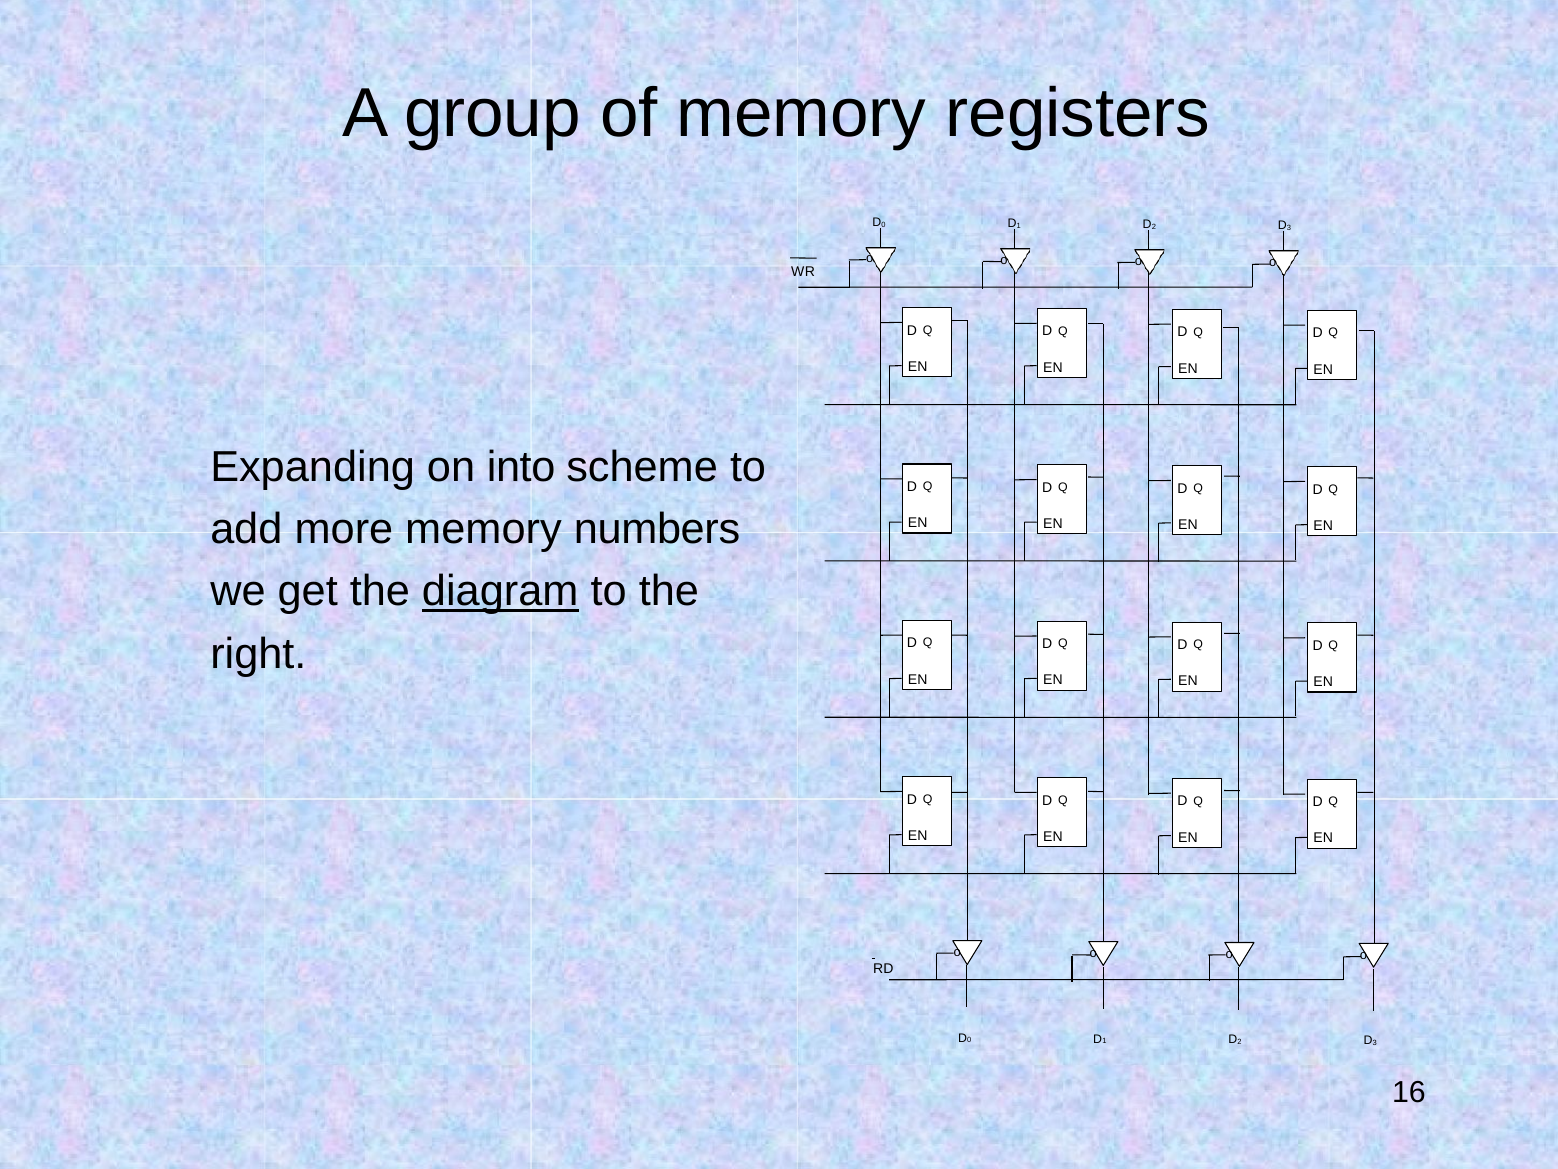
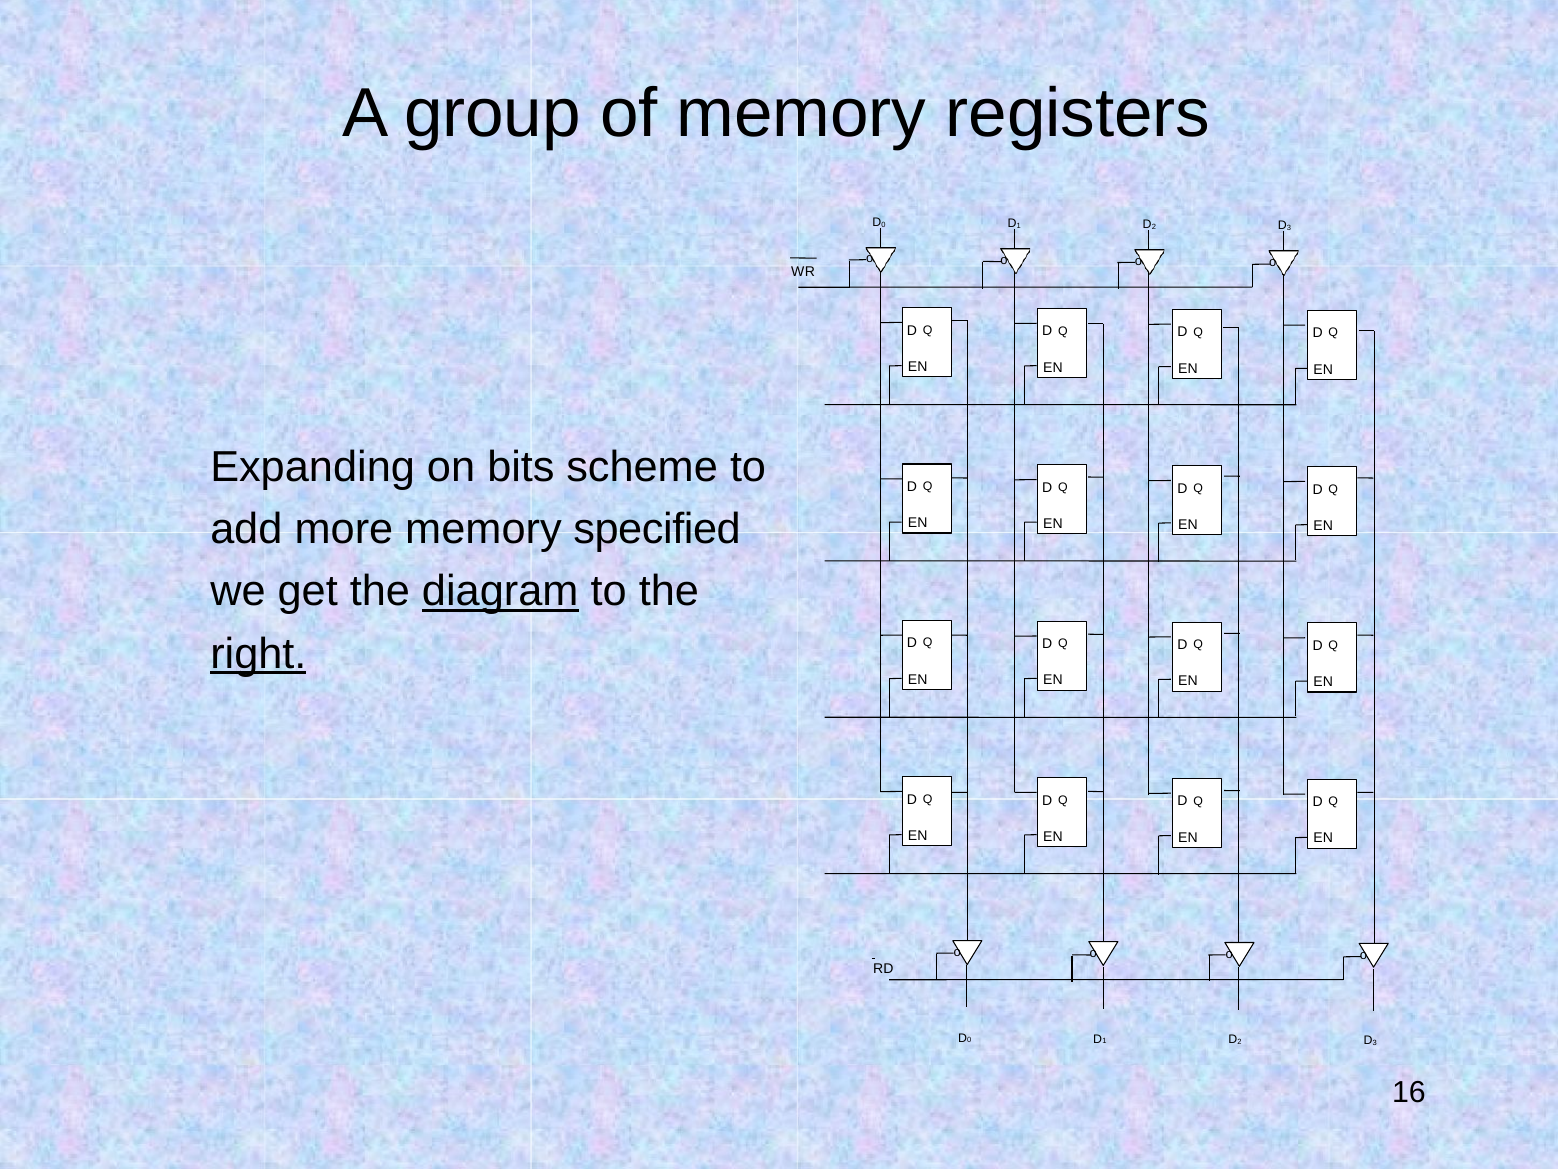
into: into -> bits
numbers: numbers -> specified
right underline: none -> present
